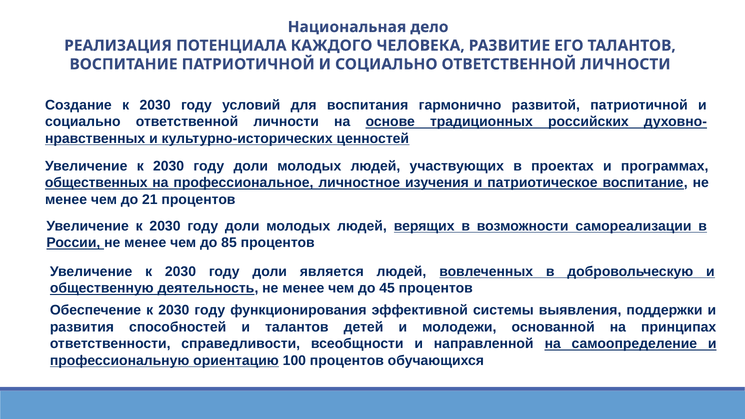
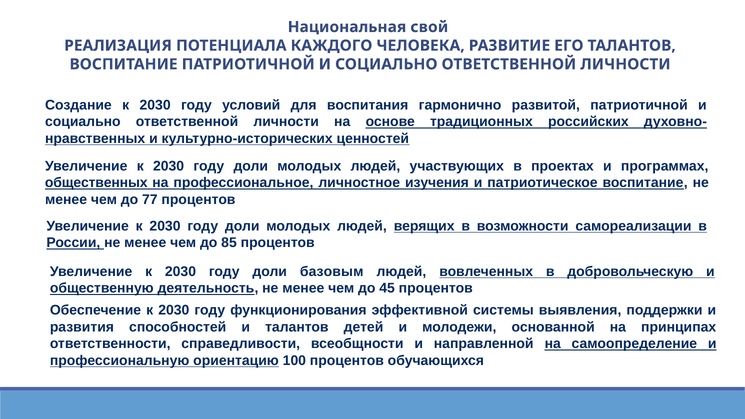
дело: дело -> свой
21: 21 -> 77
является: является -> базовым
